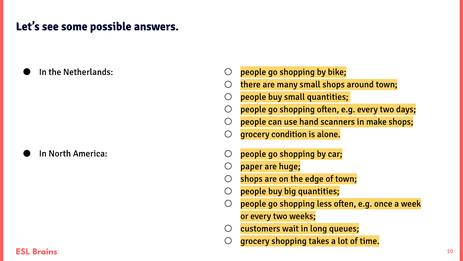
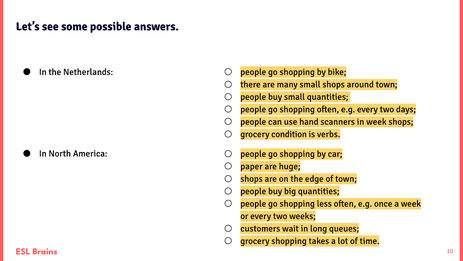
in make: make -> week
alone: alone -> verbs
